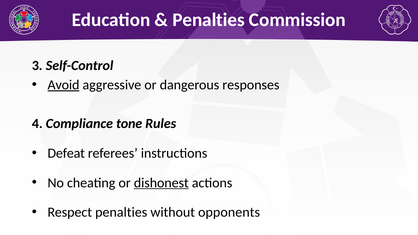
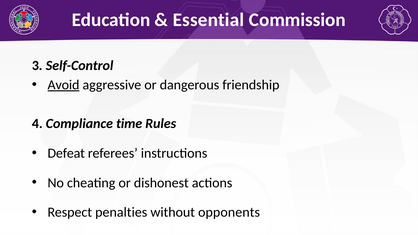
Penalties at (209, 20): Penalties -> Essential
responses: responses -> friendship
tone: tone -> time
dishonest underline: present -> none
